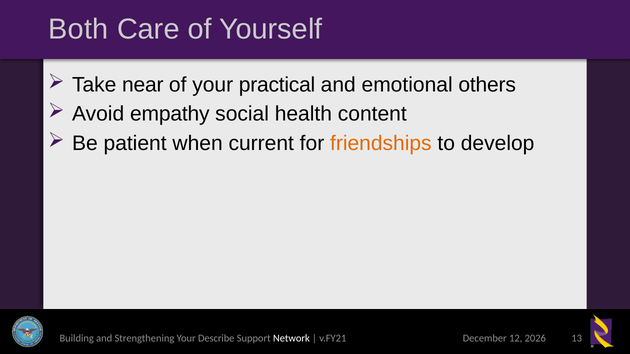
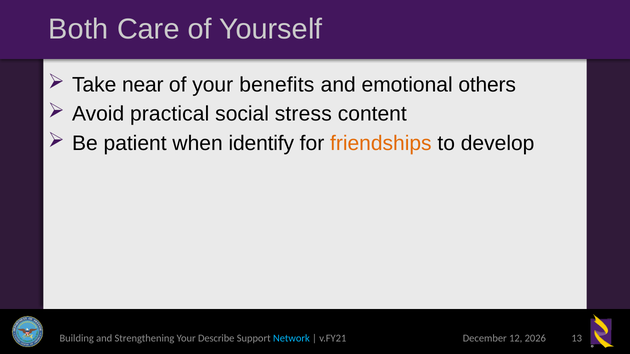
practical: practical -> benefits
empathy: empathy -> practical
health: health -> stress
current: current -> identify
Network colour: white -> light blue
